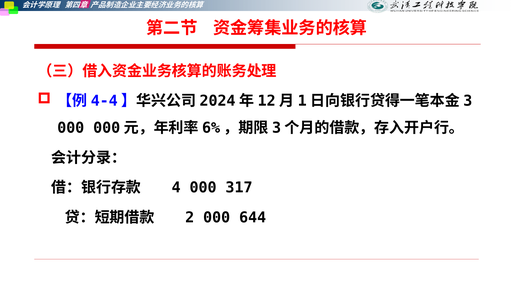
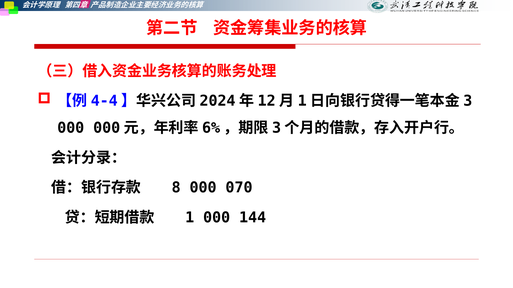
4: 4 -> 8
317: 317 -> 070
2: 2 -> 1
644: 644 -> 144
